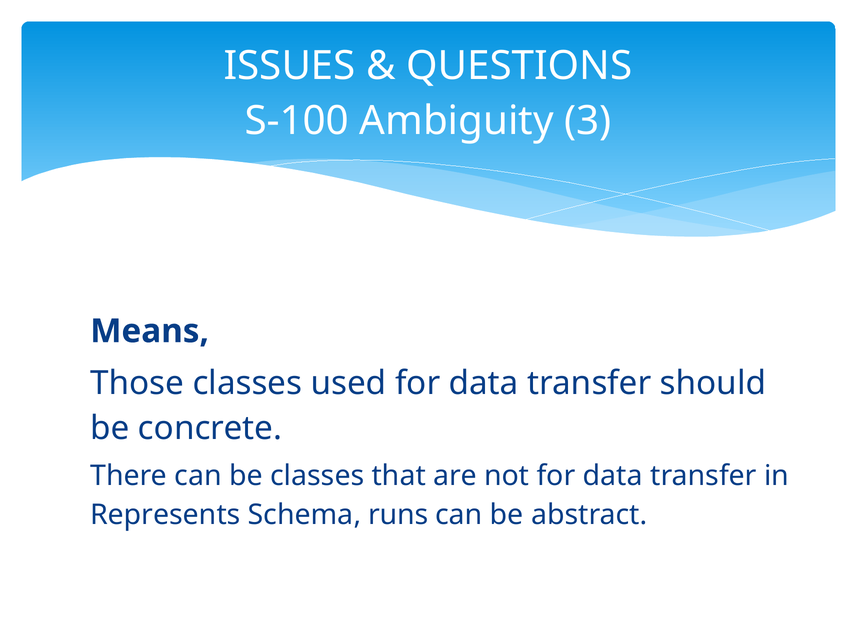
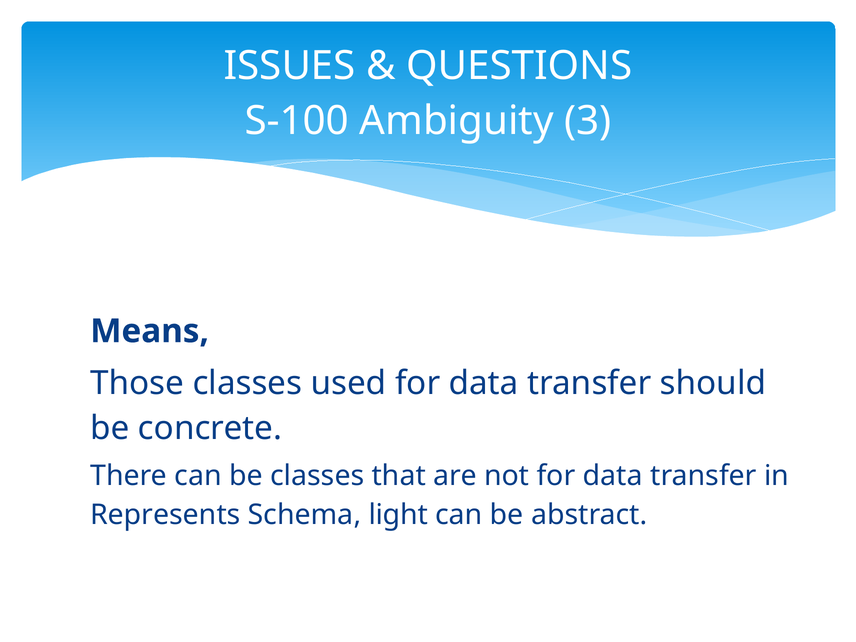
runs: runs -> light
